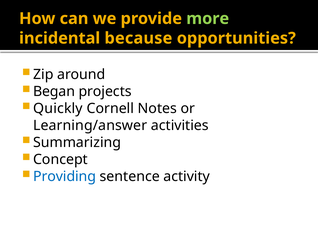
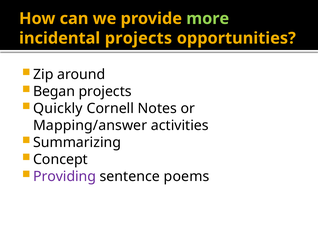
incidental because: because -> projects
Learning/answer: Learning/answer -> Mapping/answer
Providing colour: blue -> purple
activity: activity -> poems
